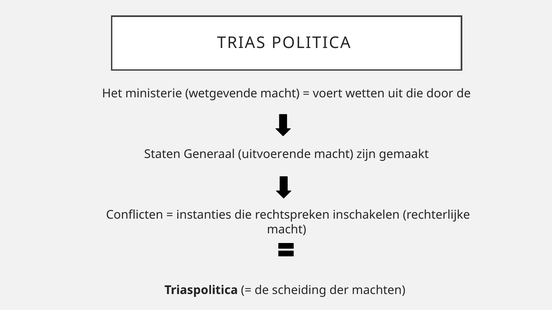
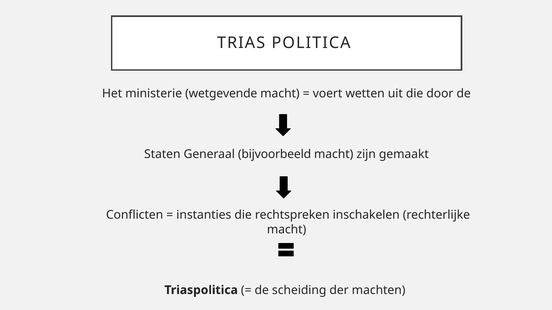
uitvoerende: uitvoerende -> bijvoorbeeld
